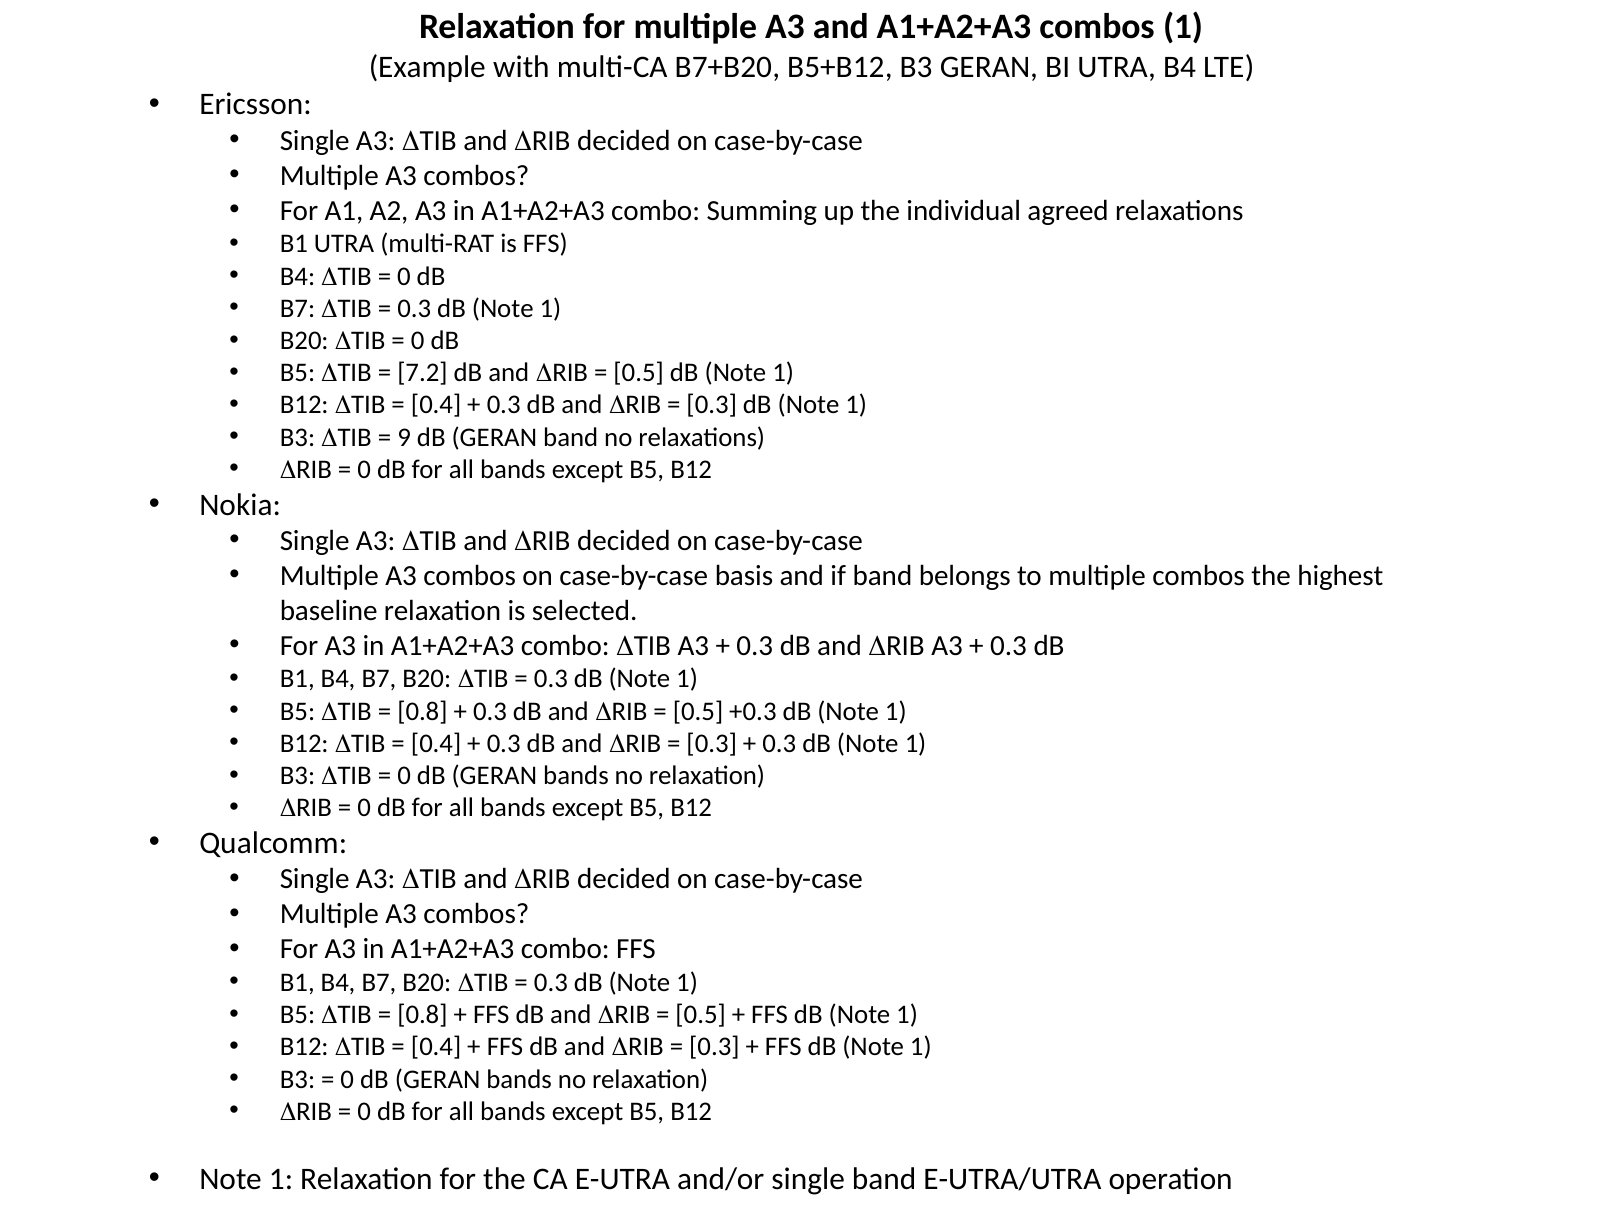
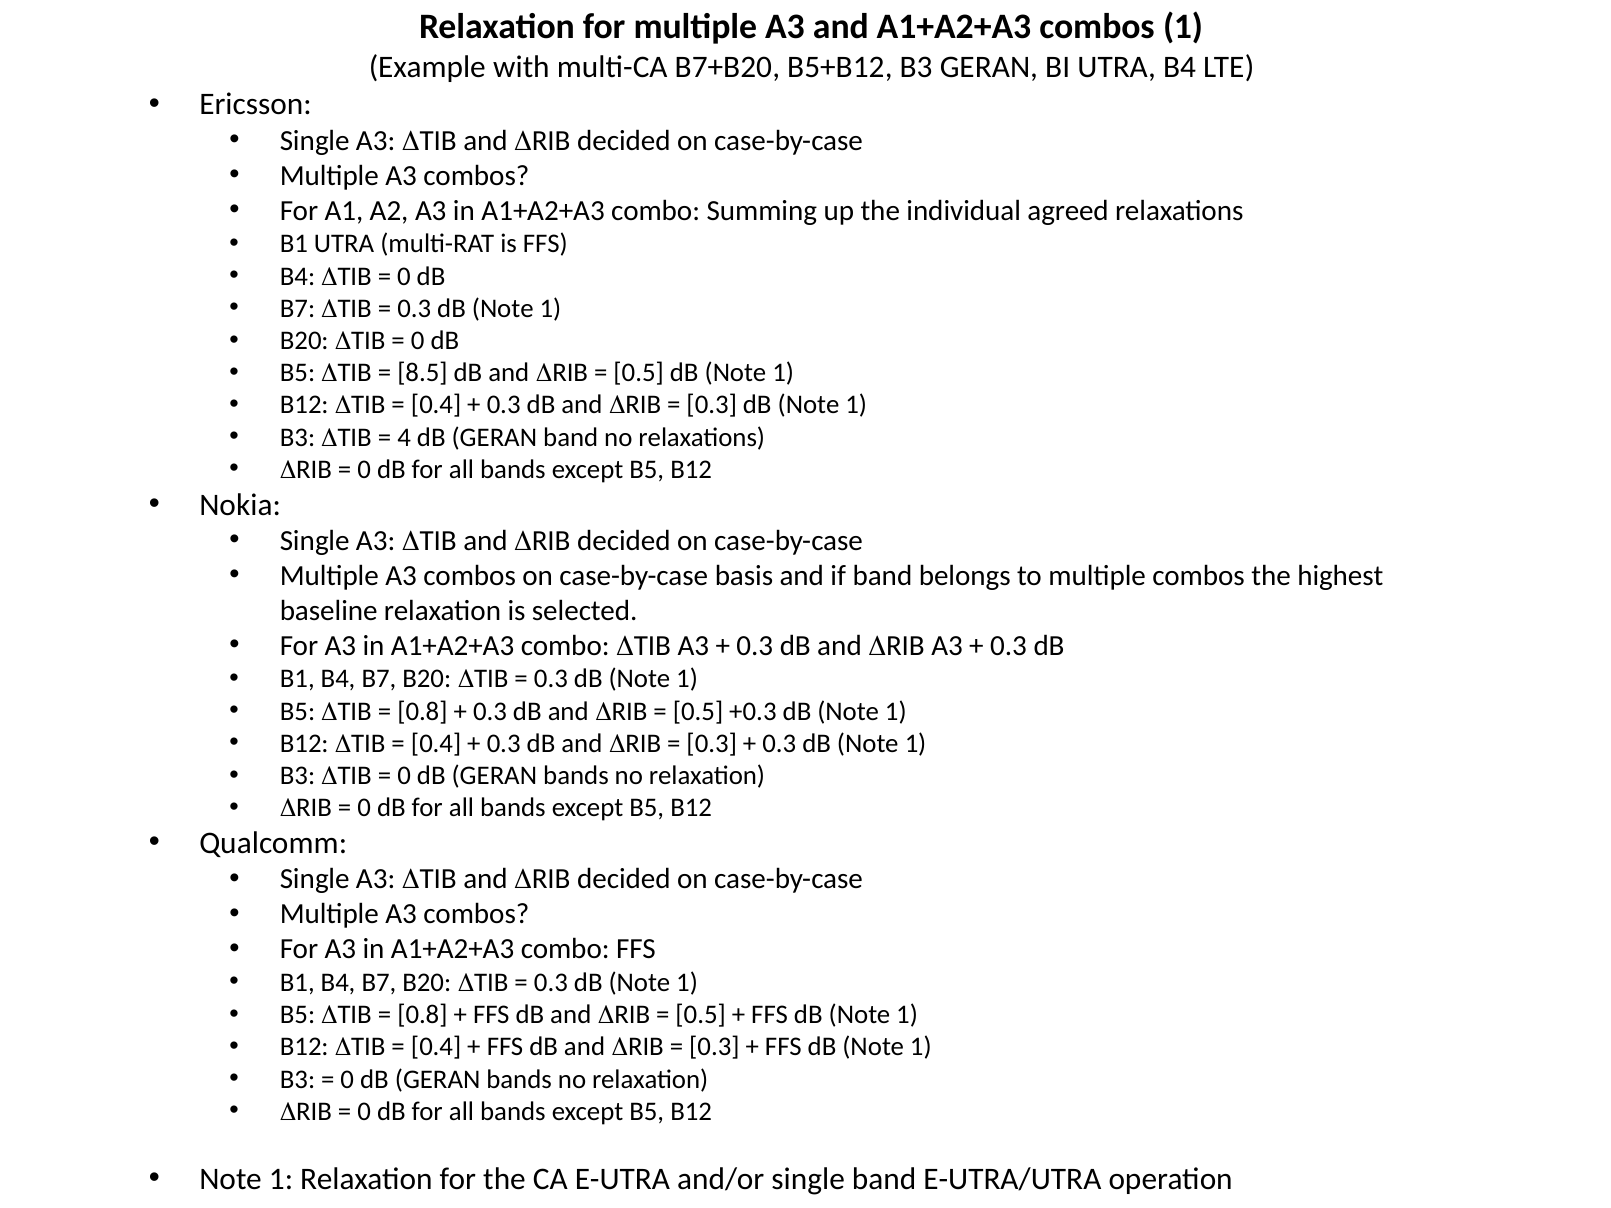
7.2: 7.2 -> 8.5
9: 9 -> 4
